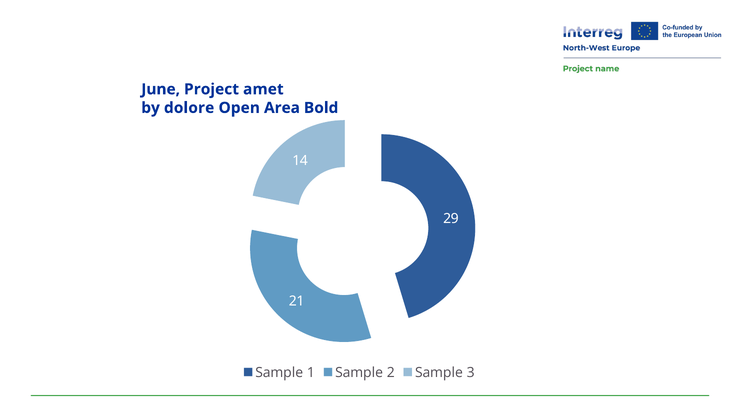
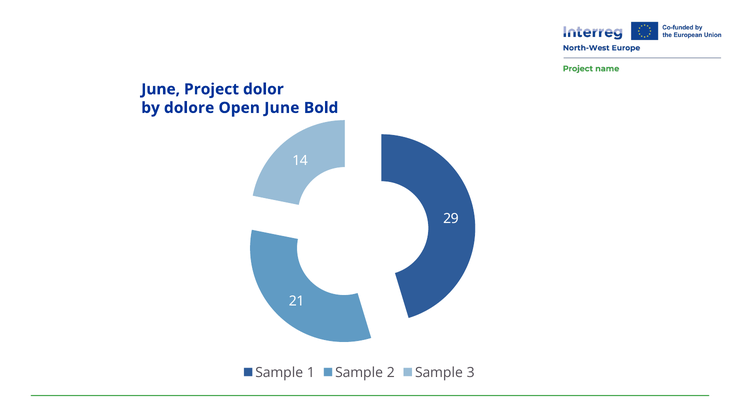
amet: amet -> dolor
Open Area: Area -> June
